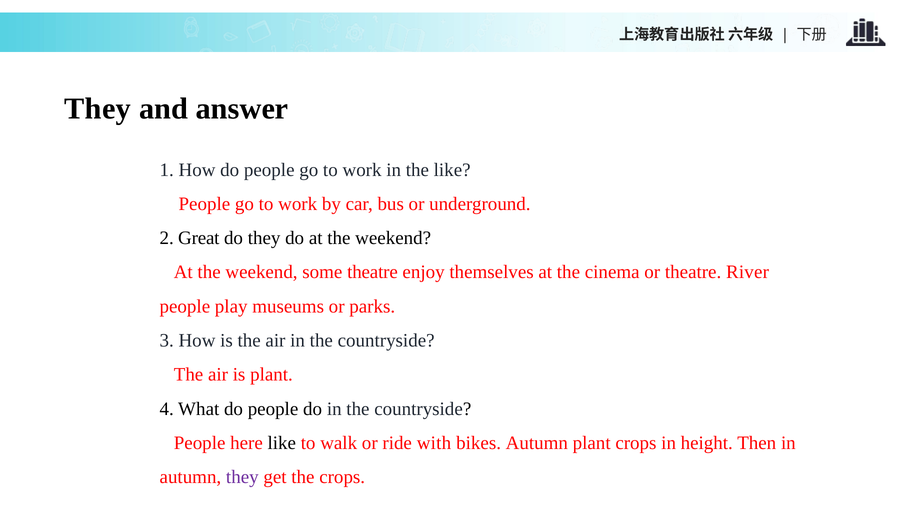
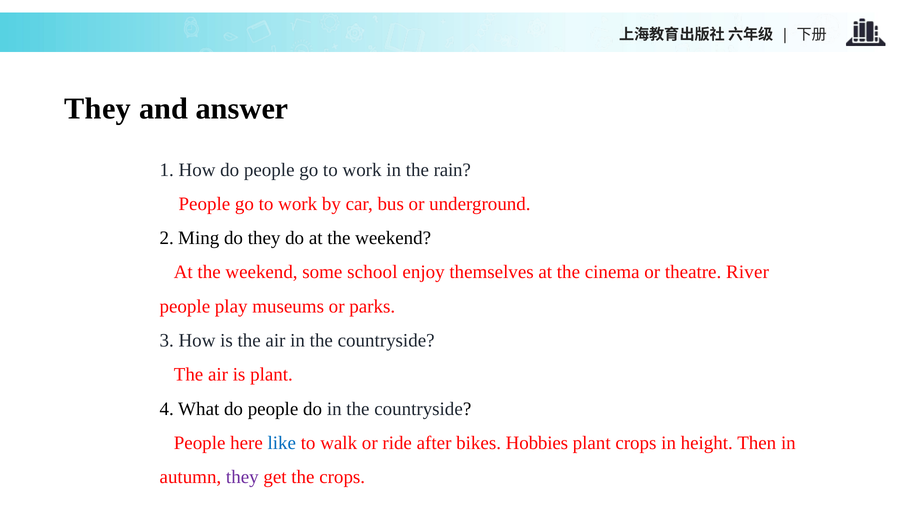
the like: like -> rain
Great: Great -> Ming
some theatre: theatre -> school
like at (282, 443) colour: black -> blue
with: with -> after
bikes Autumn: Autumn -> Hobbies
